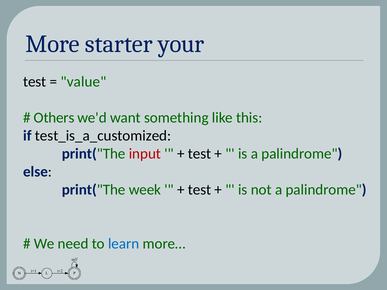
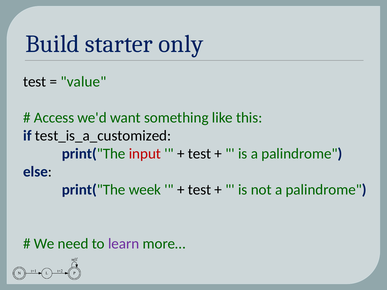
More: More -> Build
your: your -> only
Others: Others -> Access
learn colour: blue -> purple
